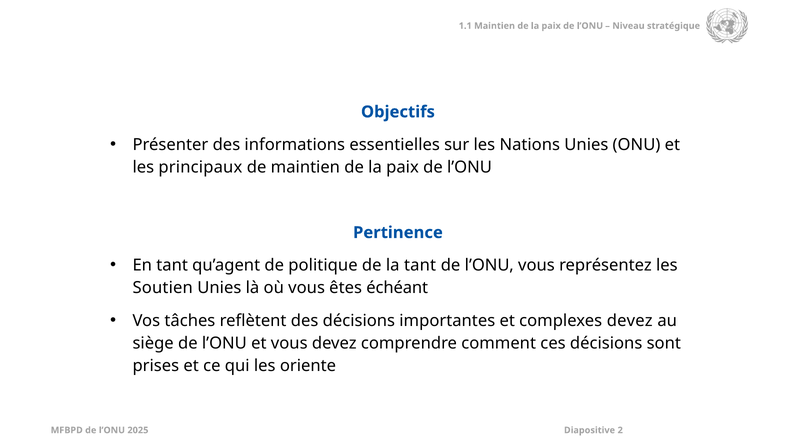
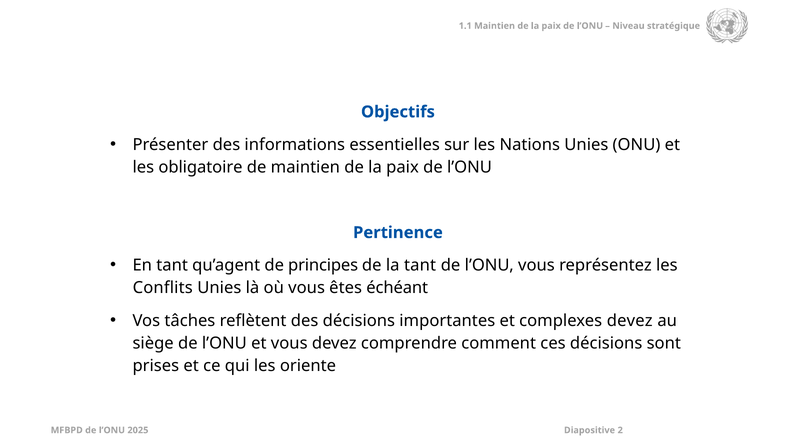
principaux: principaux -> obligatoire
politique: politique -> principes
Soutien: Soutien -> Conflits
